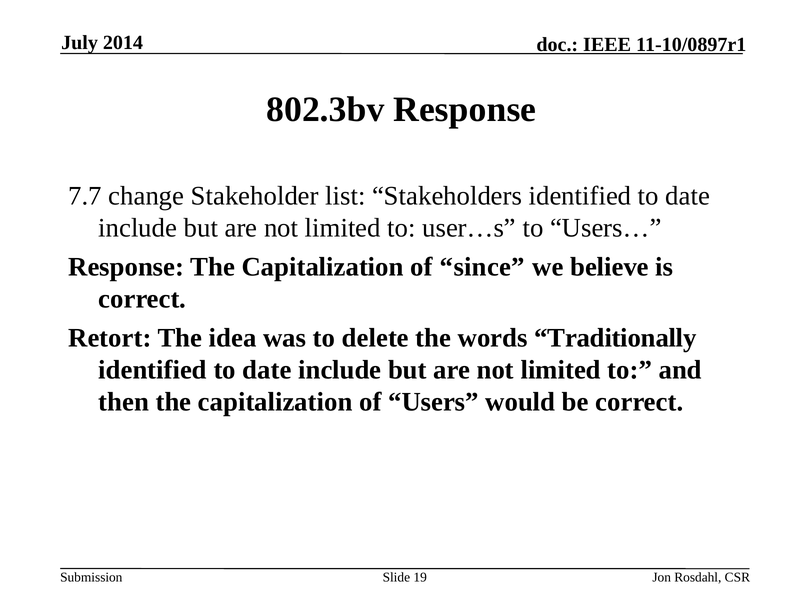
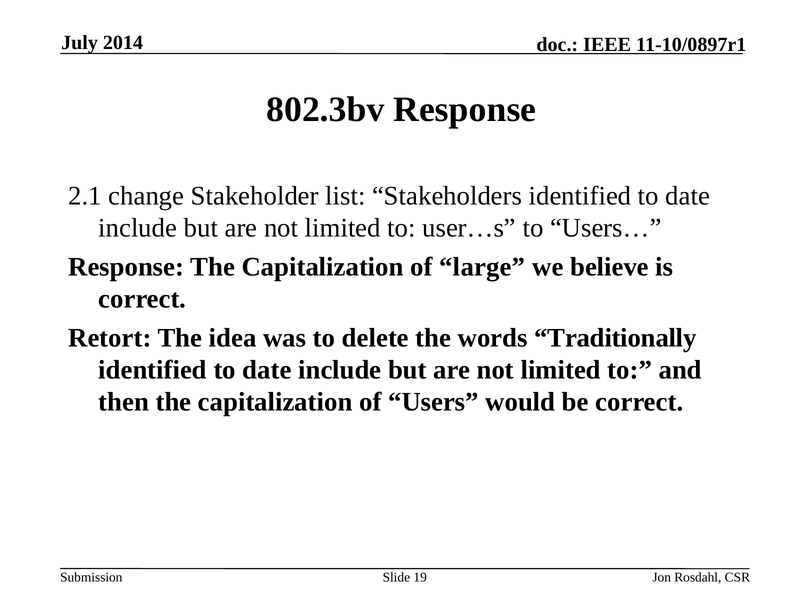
7.7: 7.7 -> 2.1
since: since -> large
